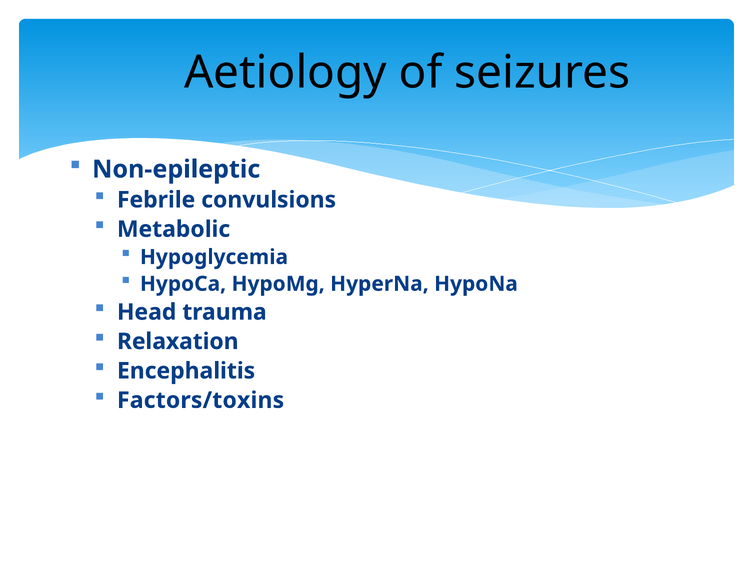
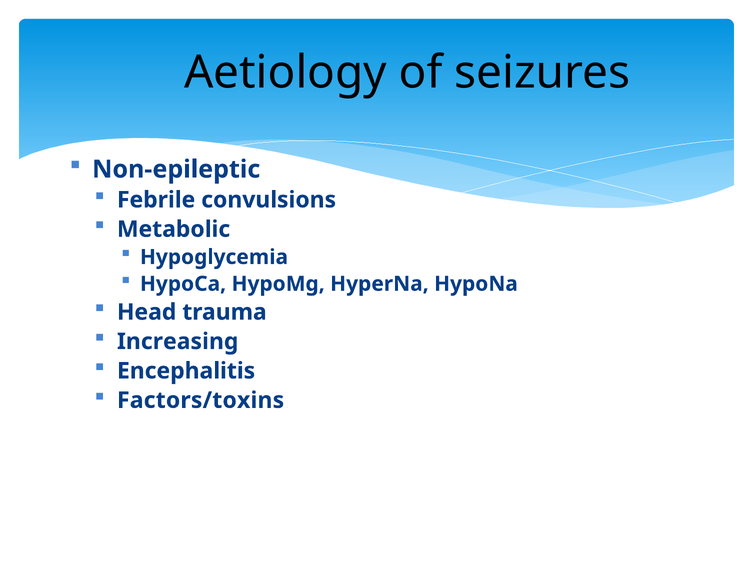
Relaxation: Relaxation -> Increasing
